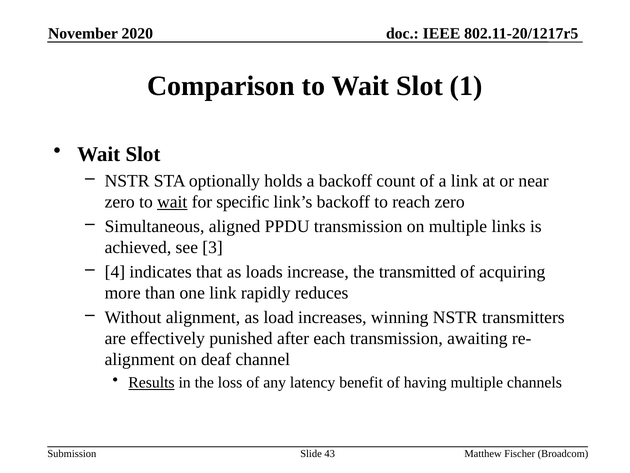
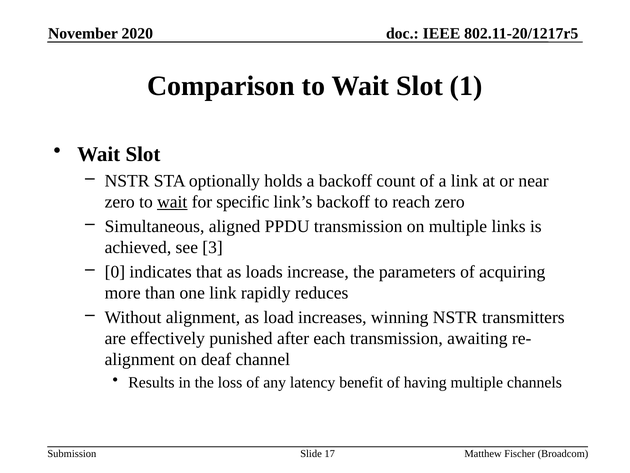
4: 4 -> 0
transmitted: transmitted -> parameters
Results underline: present -> none
43: 43 -> 17
